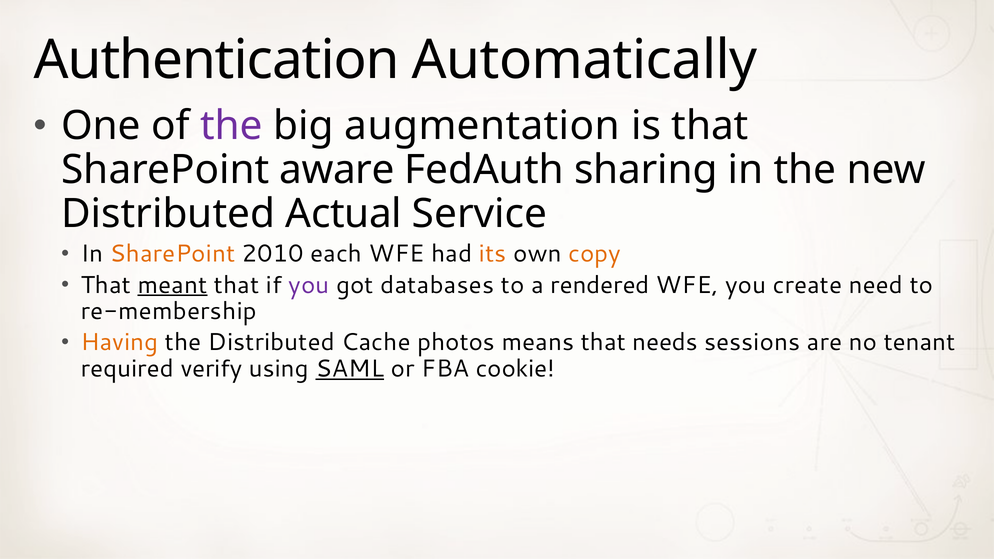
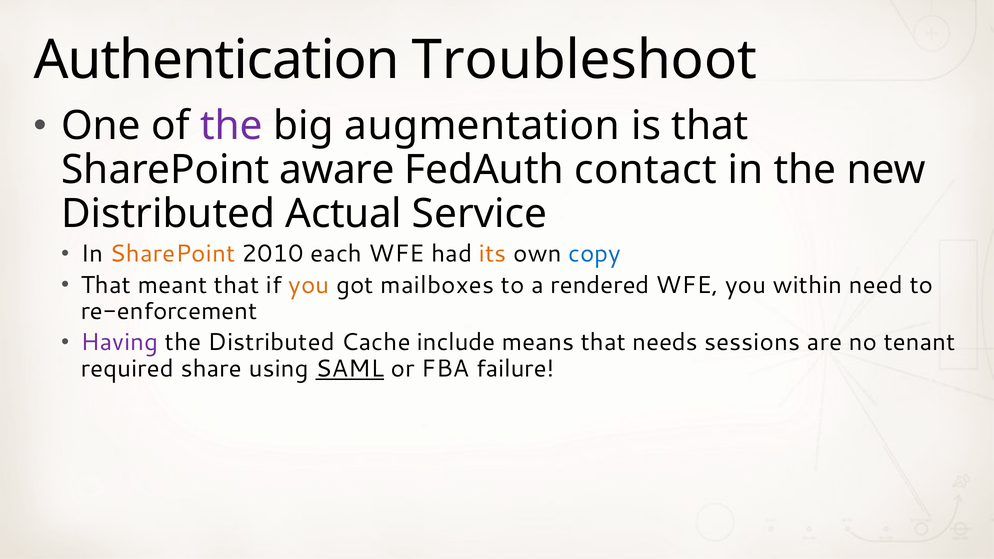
Automatically: Automatically -> Troubleshoot
sharing: sharing -> contact
copy colour: orange -> blue
meant underline: present -> none
you at (309, 285) colour: purple -> orange
databases: databases -> mailboxes
create: create -> within
re-membership: re-membership -> re-enforcement
Having colour: orange -> purple
photos: photos -> include
verify: verify -> share
cookie: cookie -> failure
